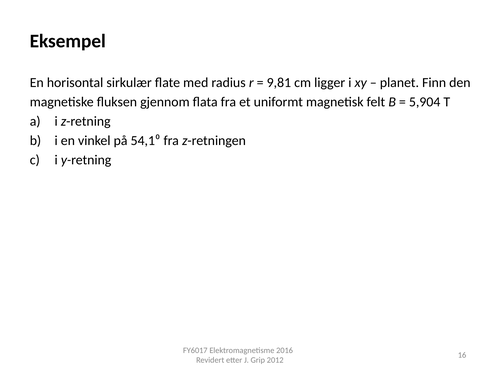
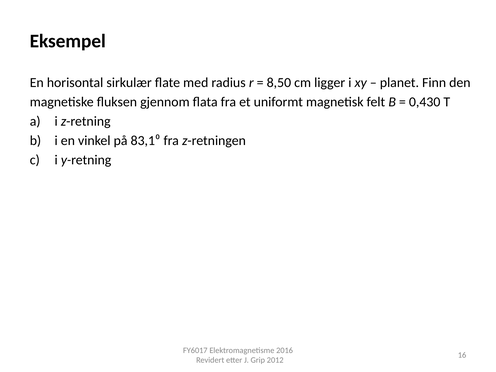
9,81: 9,81 -> 8,50
5,904: 5,904 -> 0,430
54,1⁰: 54,1⁰ -> 83,1⁰
